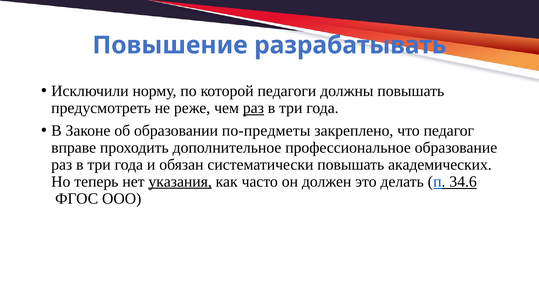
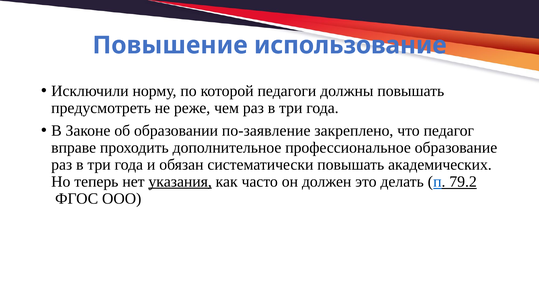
разрабатывать: разрабатывать -> использование
раз at (253, 108) underline: present -> none
по-предметы: по-предметы -> по-заявление
34.6: 34.6 -> 79.2
